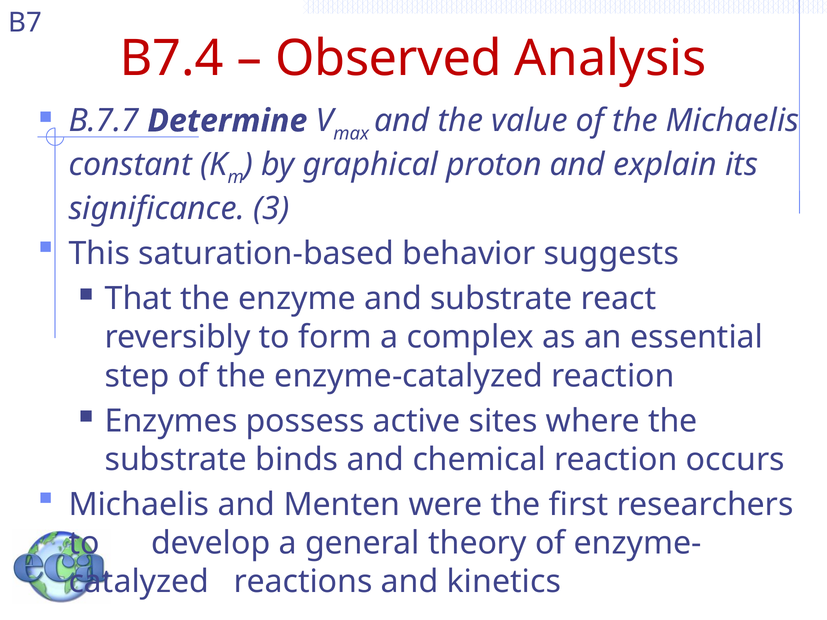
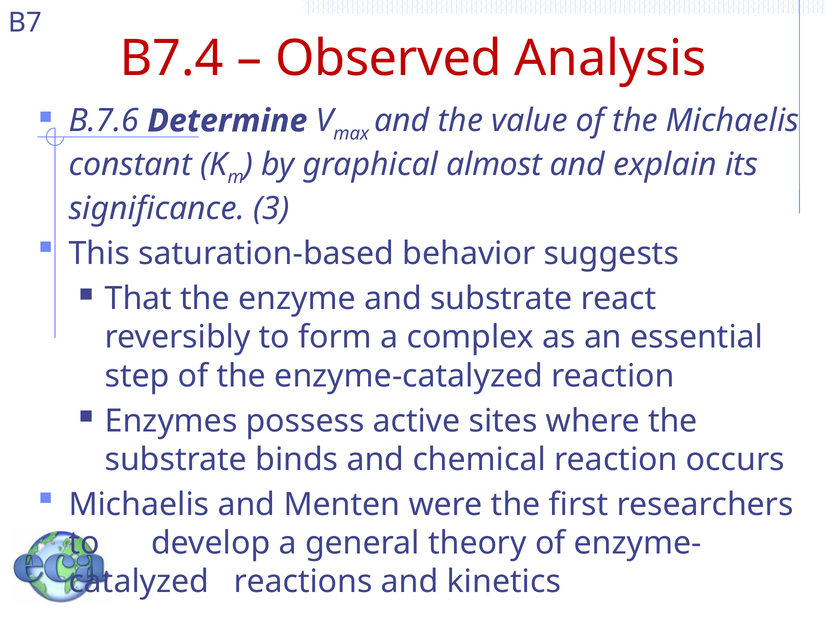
B.7.7: B.7.7 -> B.7.6
proton: proton -> almost
